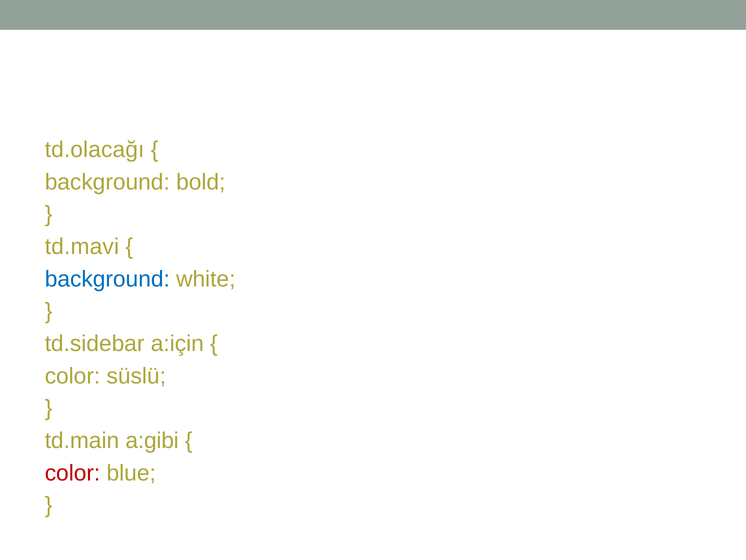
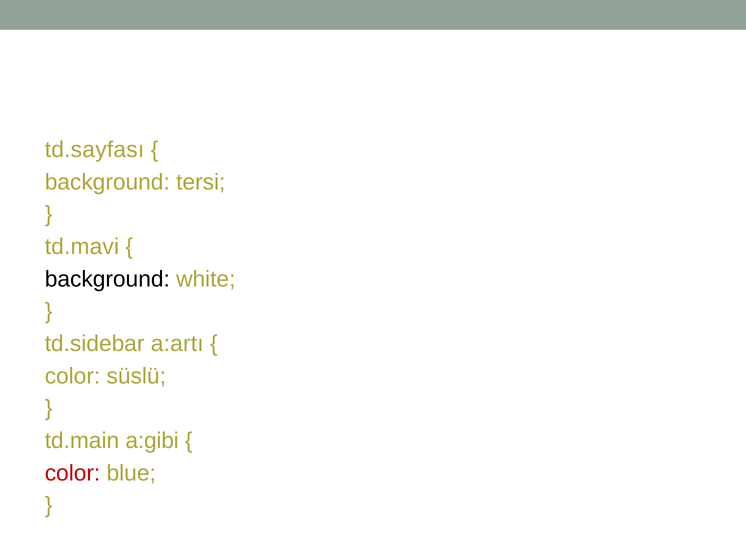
td.olacağı: td.olacağı -> td.sayfası
bold: bold -> tersi
background at (107, 279) colour: blue -> black
a:için: a:için -> a:artı
